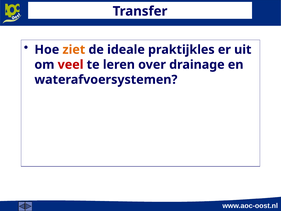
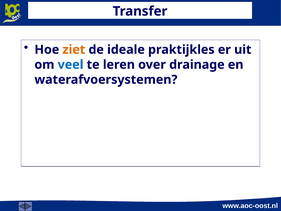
veel colour: red -> blue
